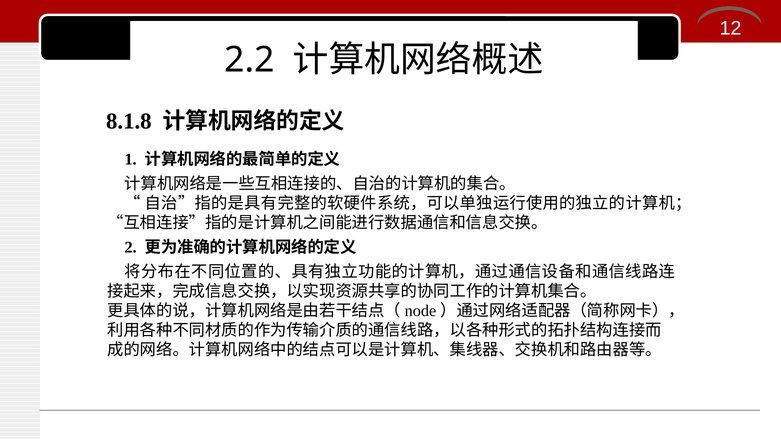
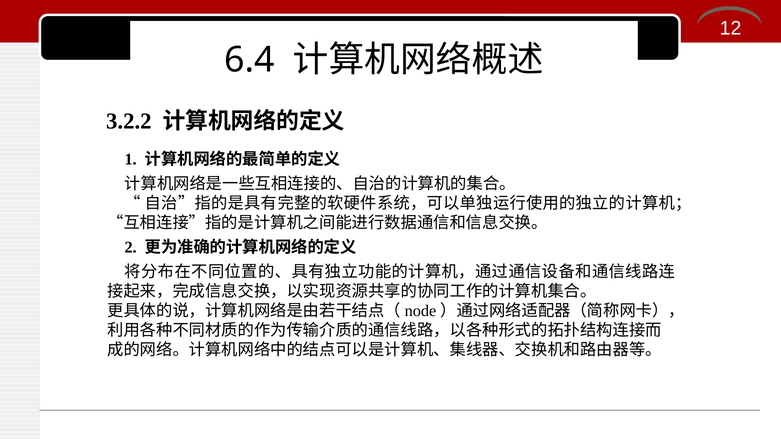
2.2: 2.2 -> 6.4
8.1.8: 8.1.8 -> 3.2.2
